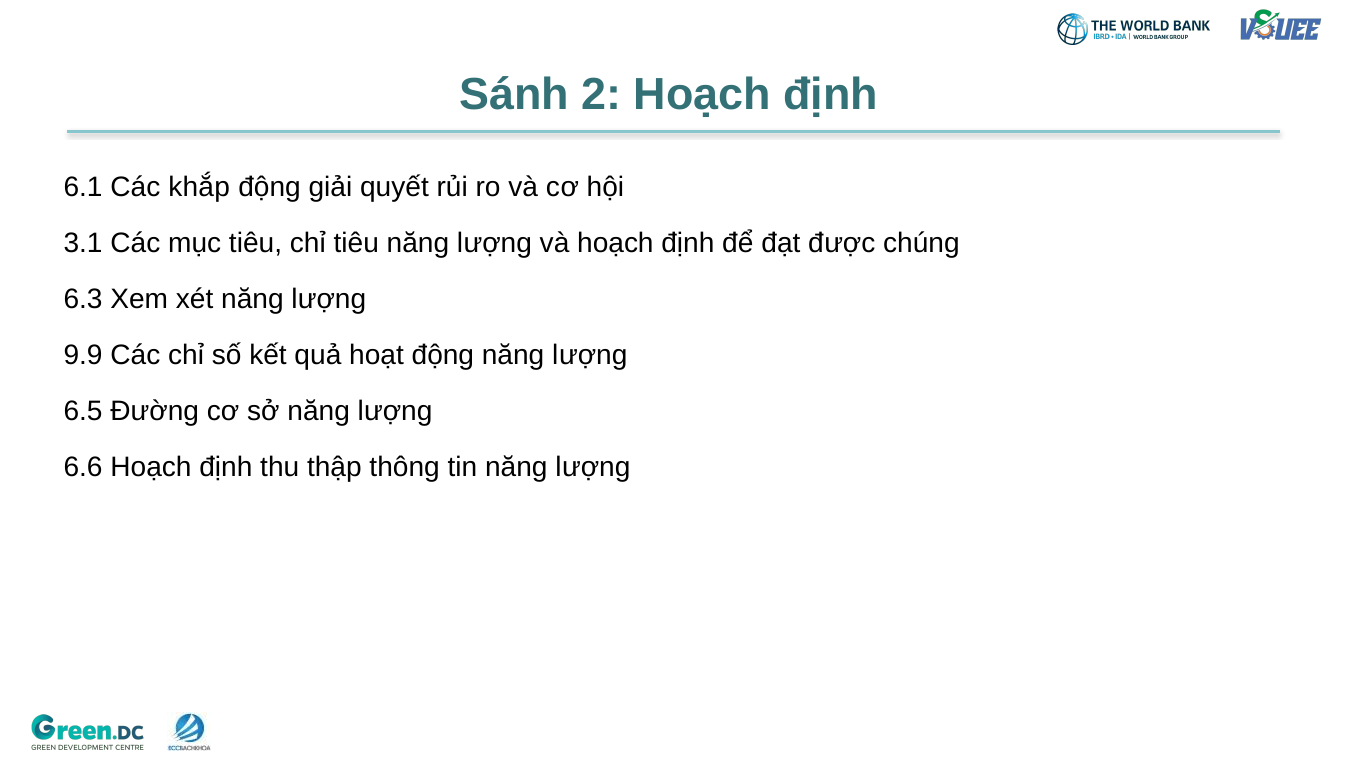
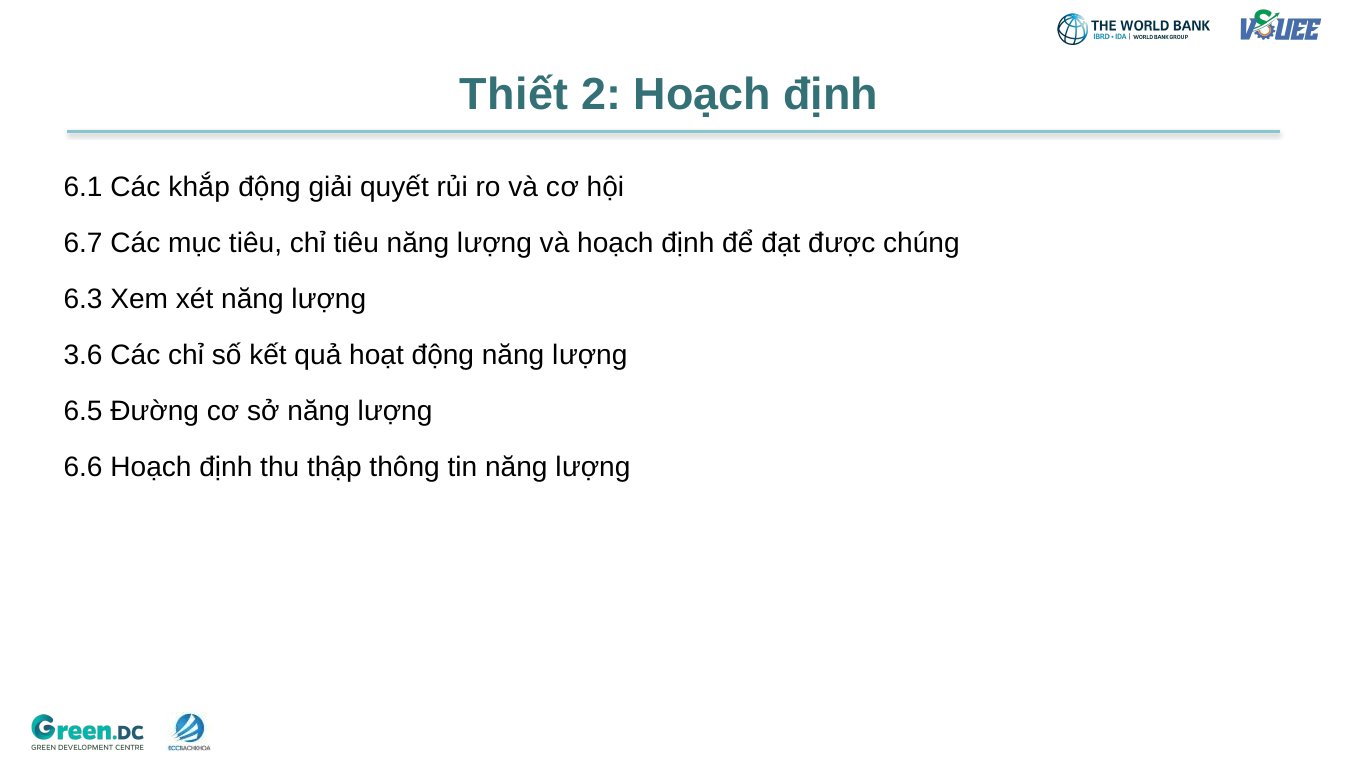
Sánh: Sánh -> Thiết
3.1: 3.1 -> 6.7
9.9: 9.9 -> 3.6
